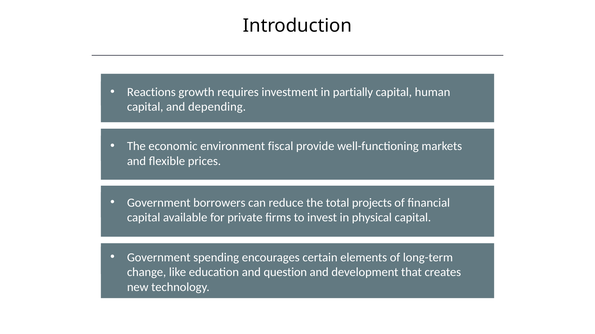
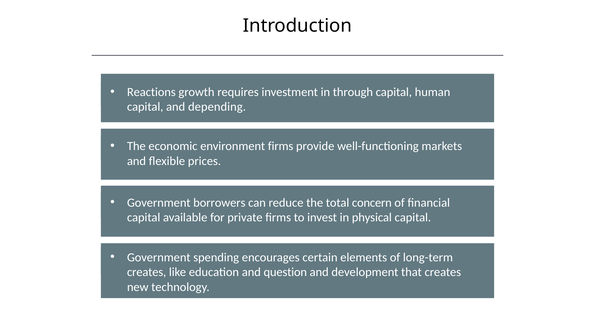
partially: partially -> through
environment fiscal: fiscal -> firms
projects: projects -> concern
change at (147, 273): change -> creates
